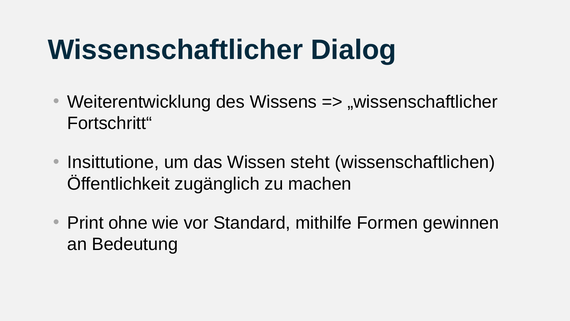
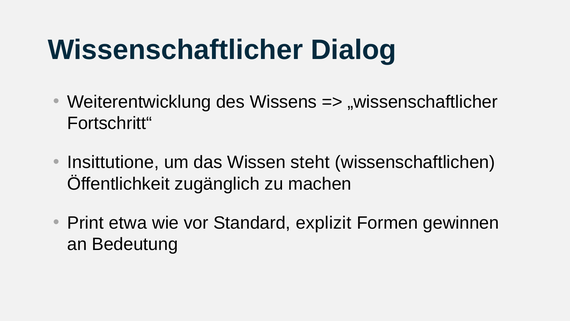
ohne: ohne -> etwa
mithilfe: mithilfe -> explizit
